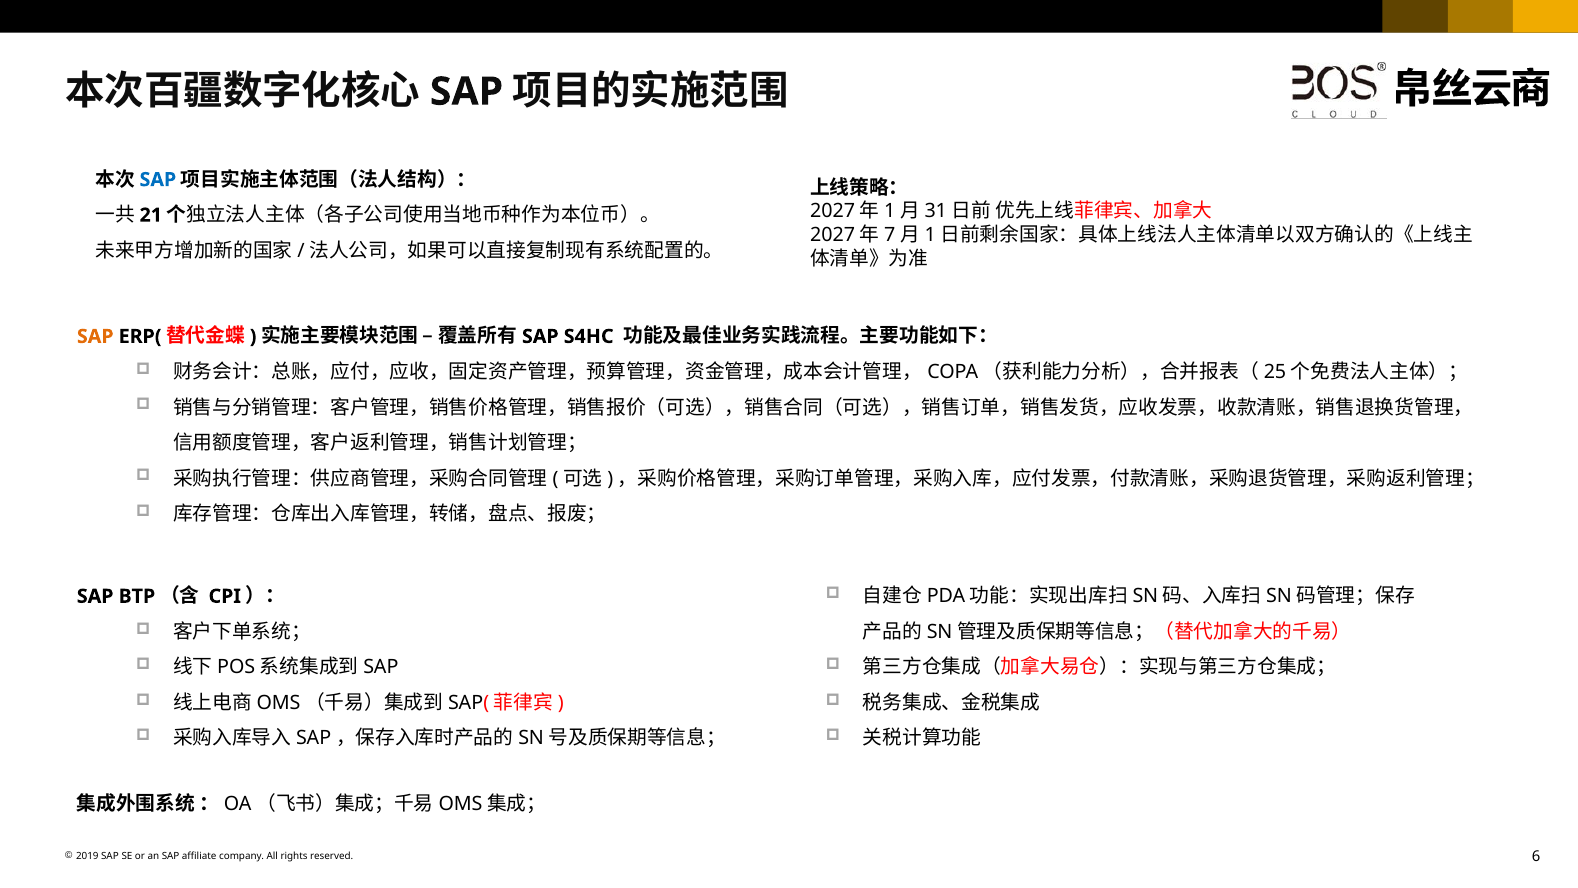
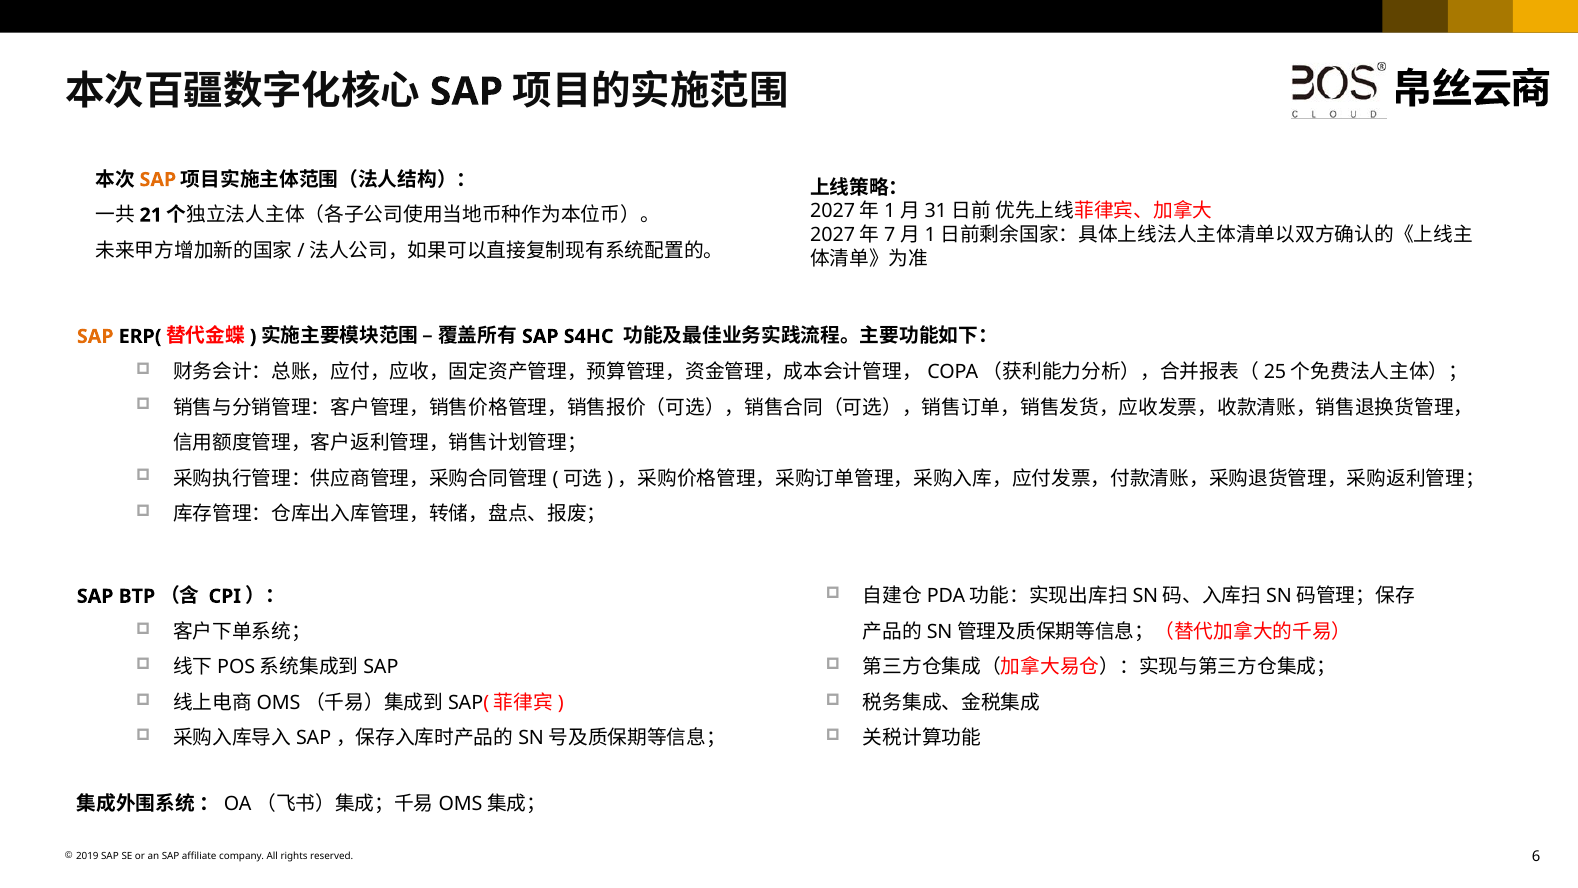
SAP at (158, 180) colour: blue -> orange
